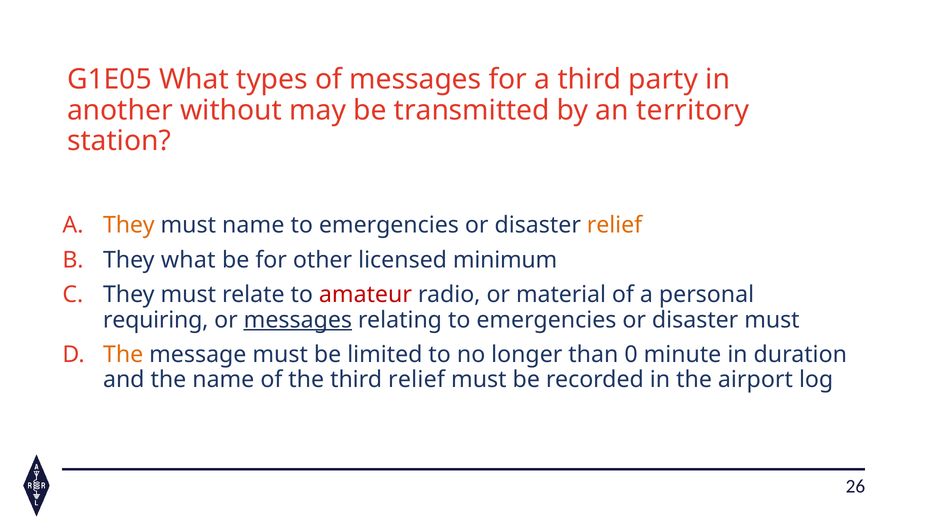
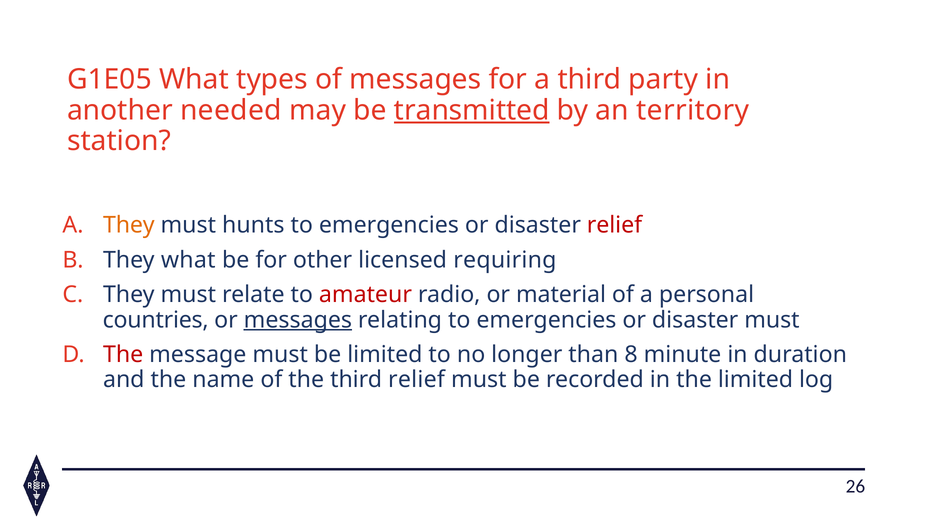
without: without -> needed
transmitted underline: none -> present
must name: name -> hunts
relief at (614, 225) colour: orange -> red
minimum: minimum -> requiring
requiring: requiring -> countries
The at (123, 354) colour: orange -> red
0: 0 -> 8
the airport: airport -> limited
